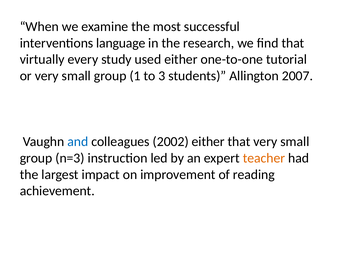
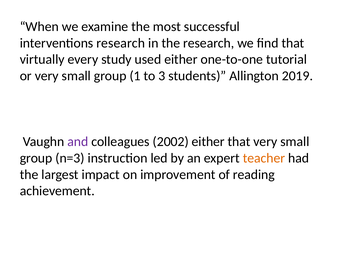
interventions language: language -> research
2007: 2007 -> 2019
and colour: blue -> purple
